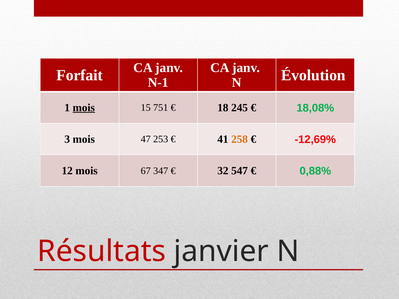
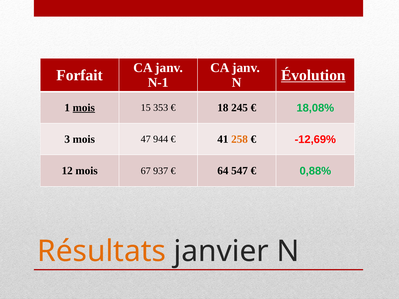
Évolution underline: none -> present
751: 751 -> 353
253: 253 -> 944
347: 347 -> 937
32: 32 -> 64
Résultats colour: red -> orange
